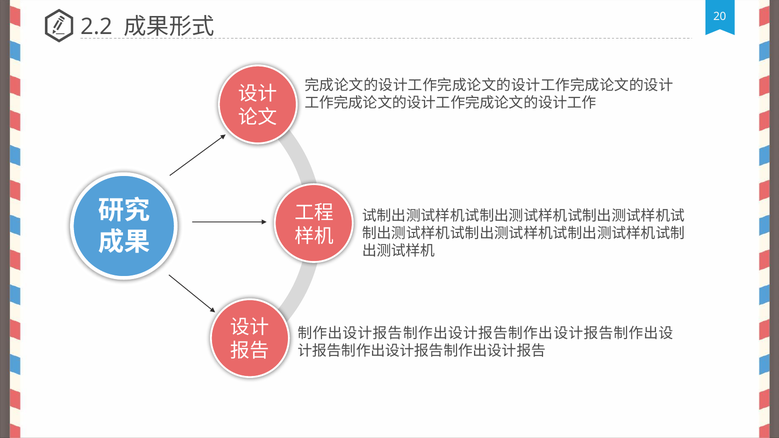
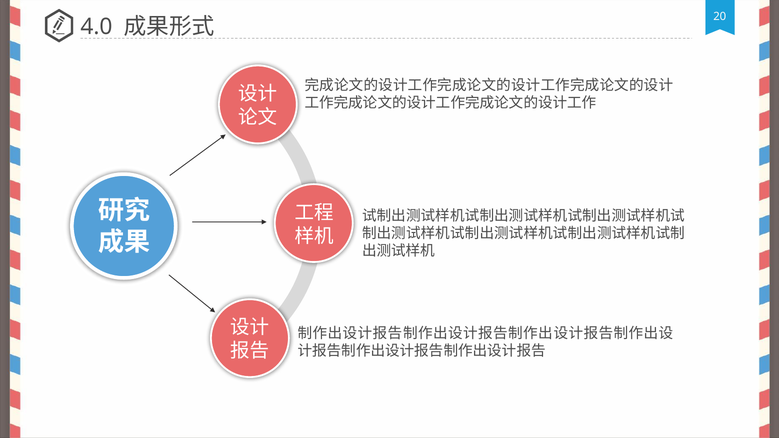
2.2: 2.2 -> 4.0
